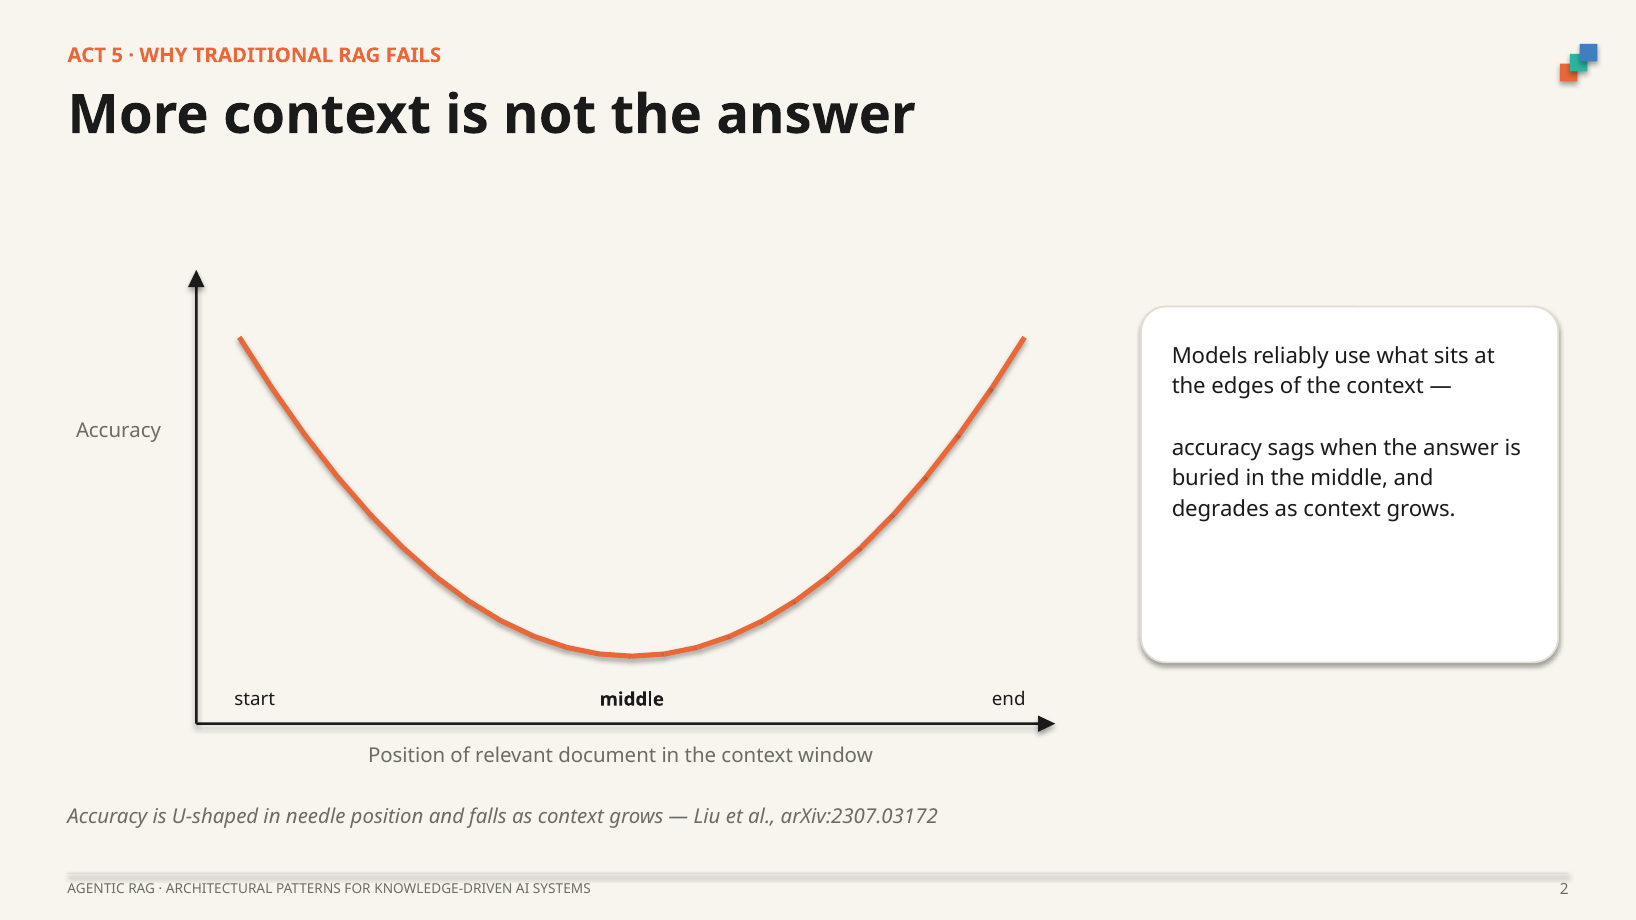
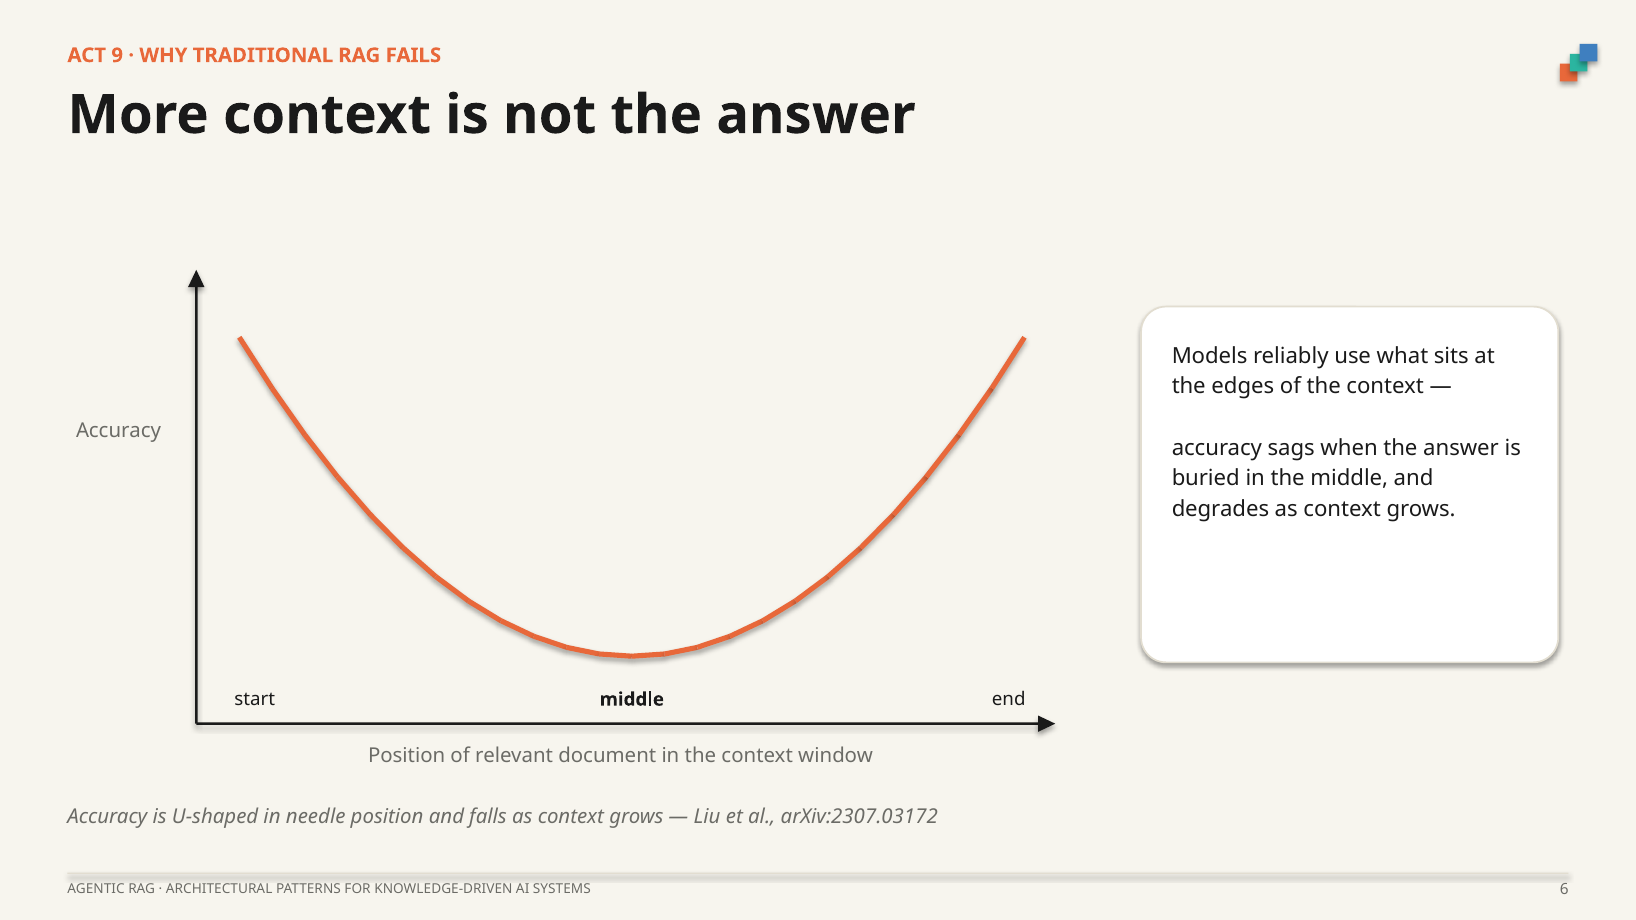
5: 5 -> 9
2: 2 -> 6
